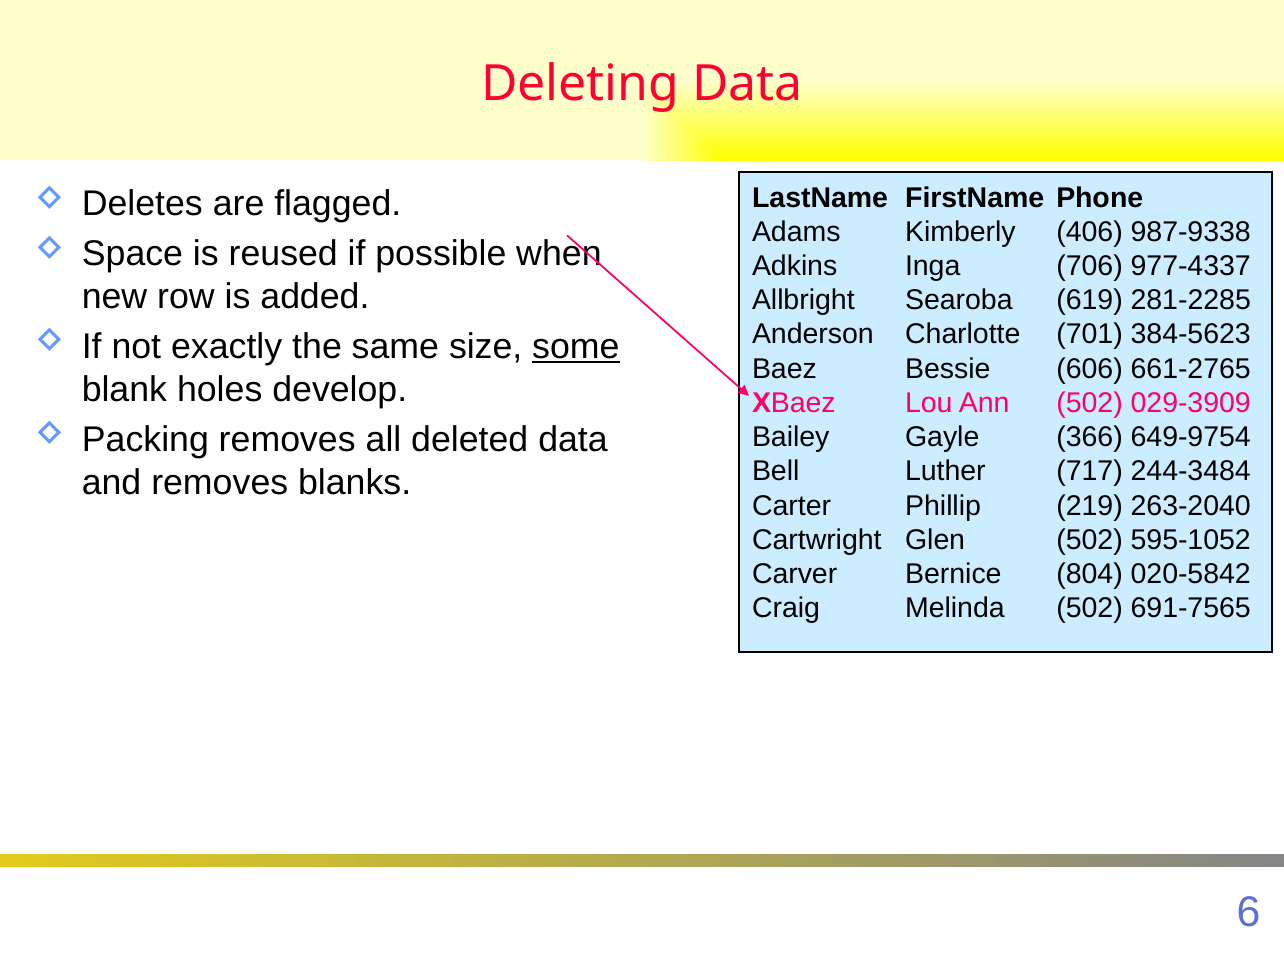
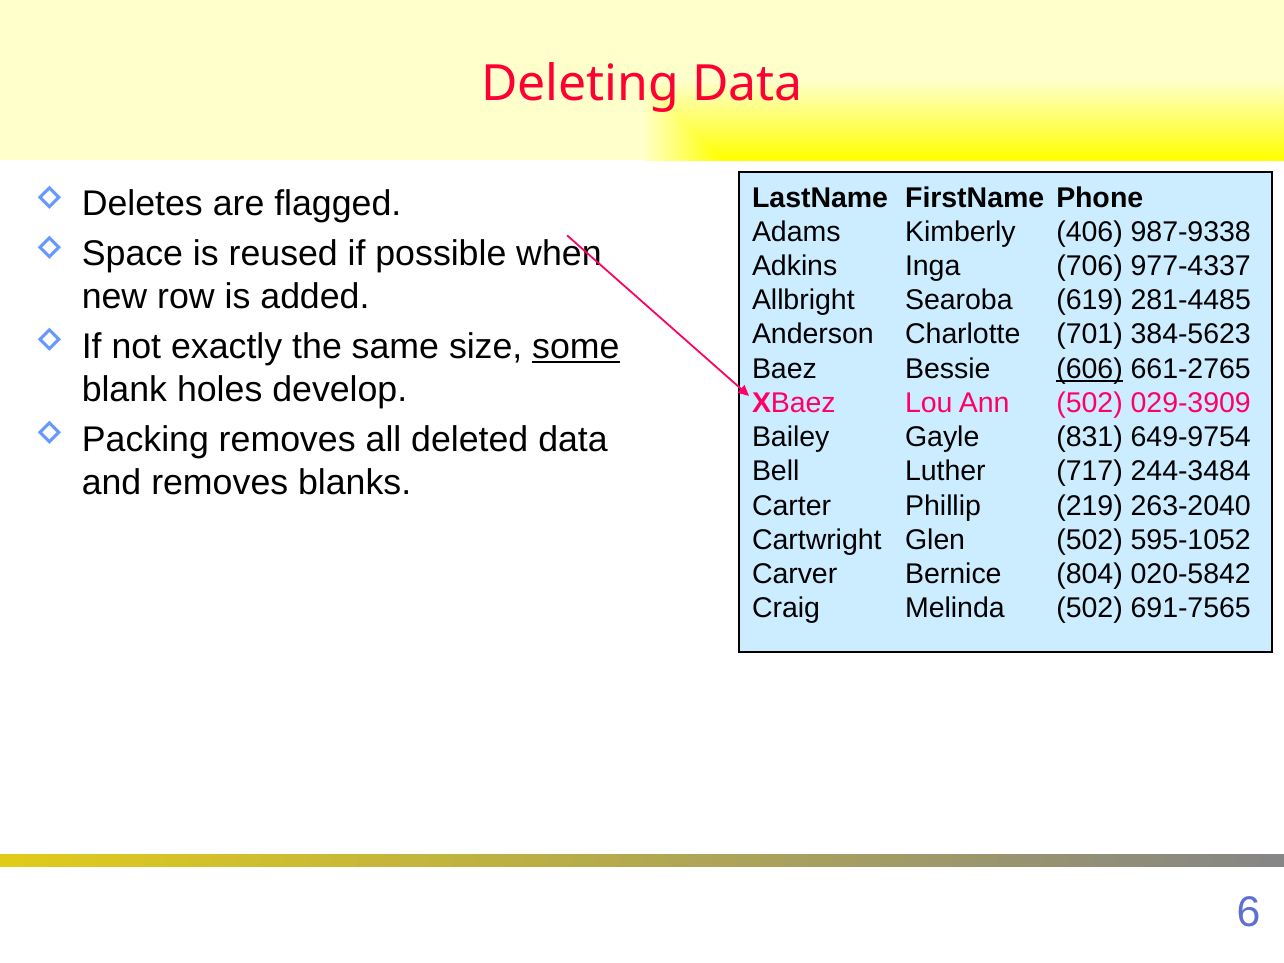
281-2285: 281-2285 -> 281-4485
606 underline: none -> present
366: 366 -> 831
